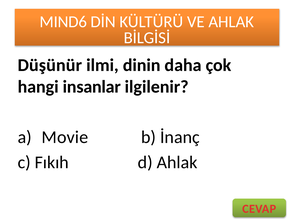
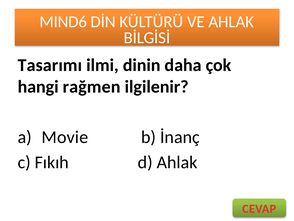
Düşünür: Düşünür -> Tasarımı
insanlar: insanlar -> rağmen
